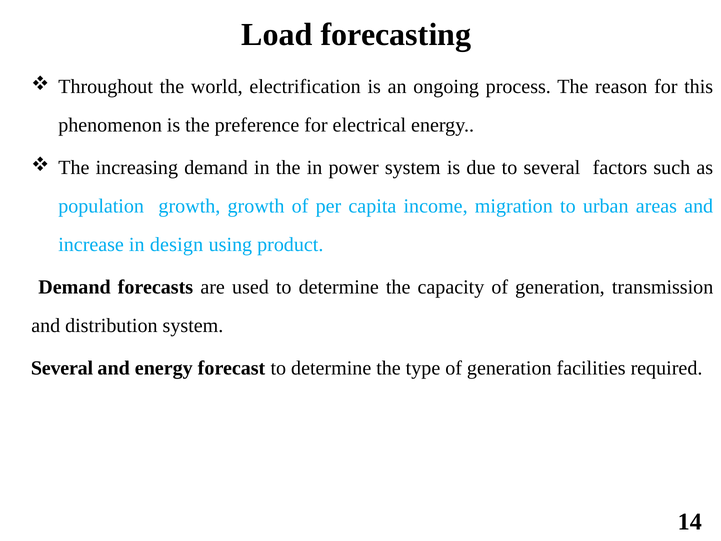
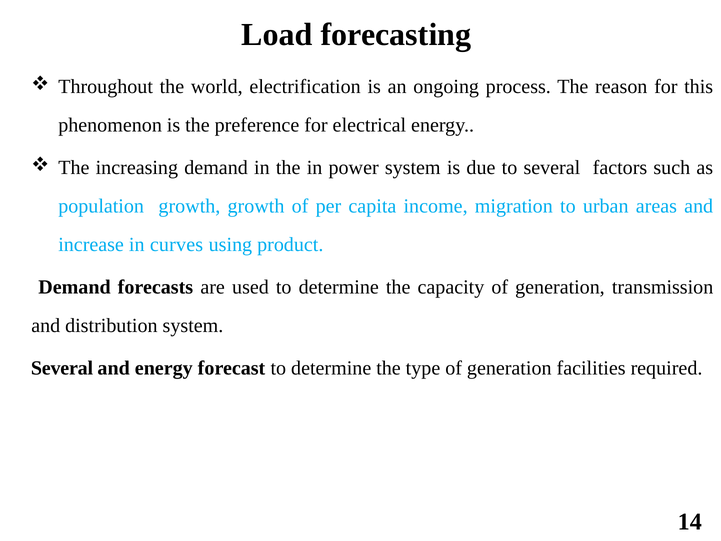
design: design -> curves
